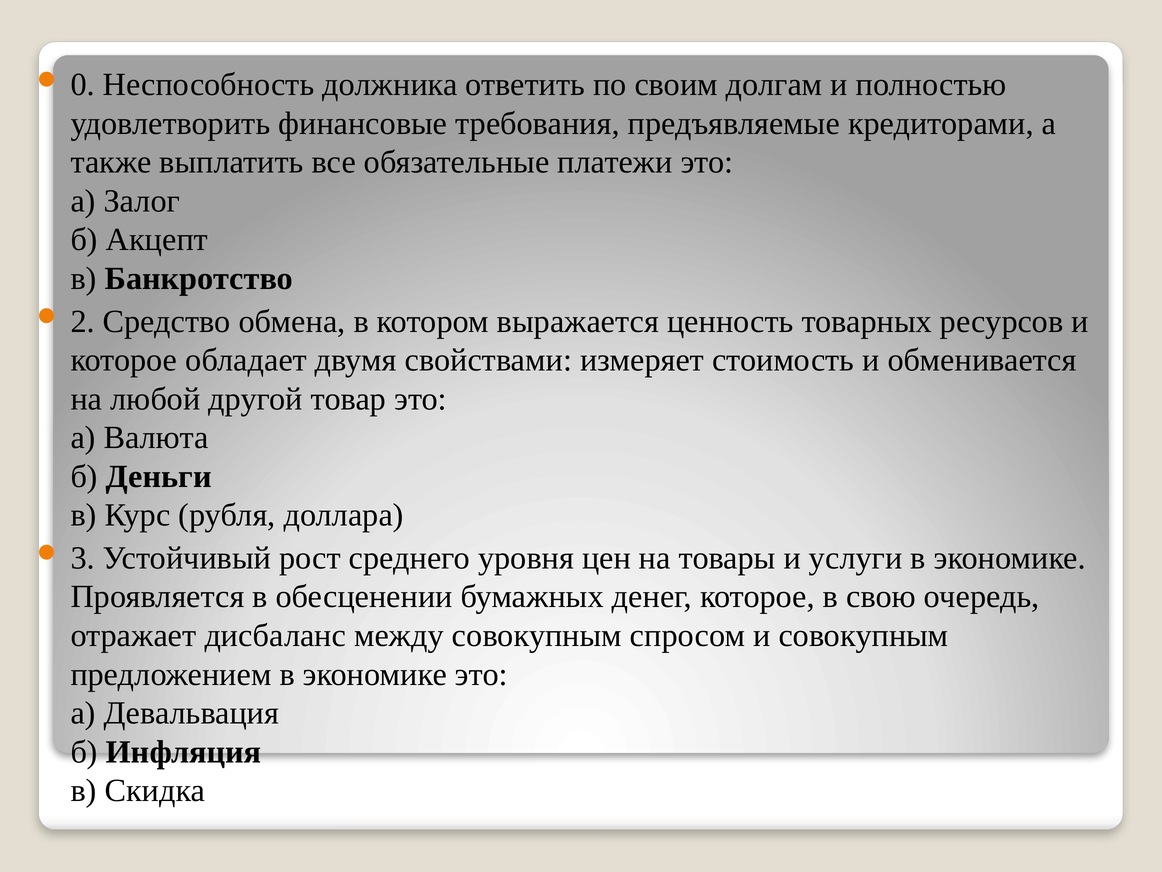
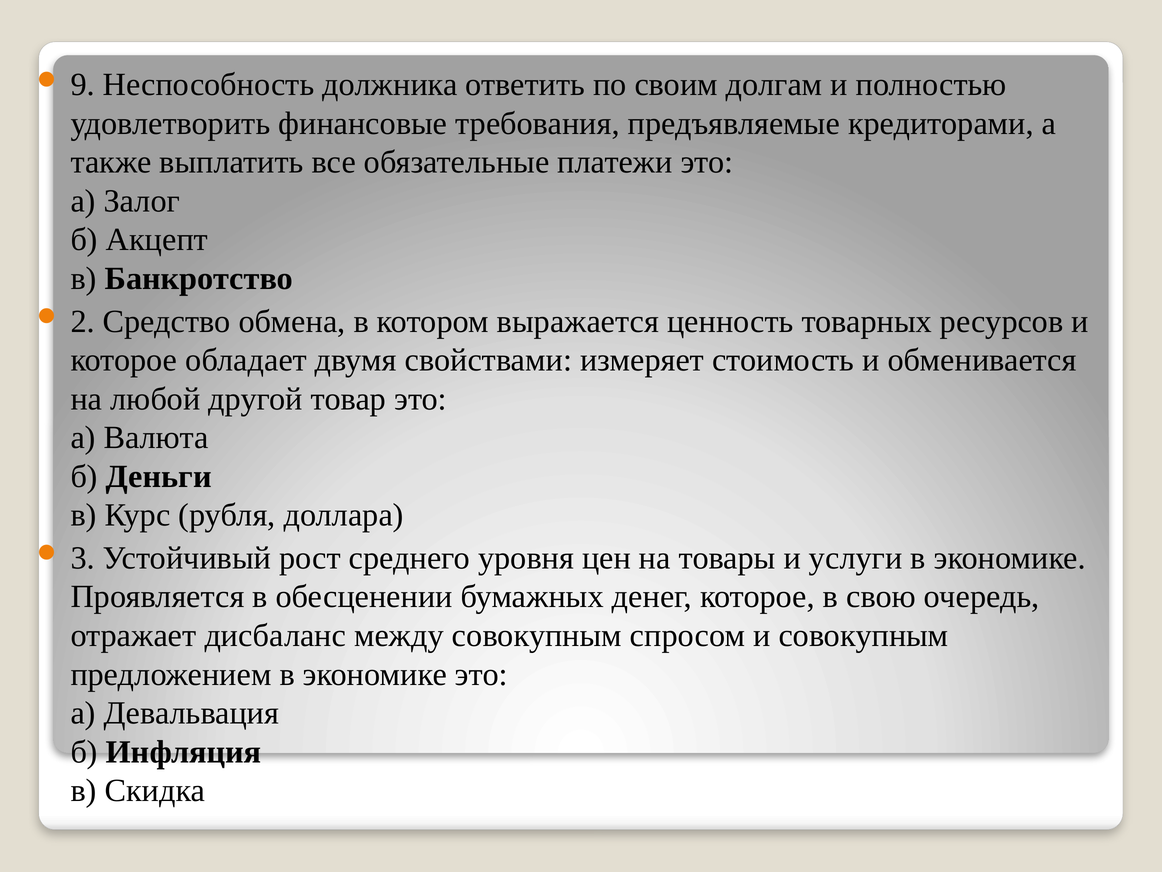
0: 0 -> 9
